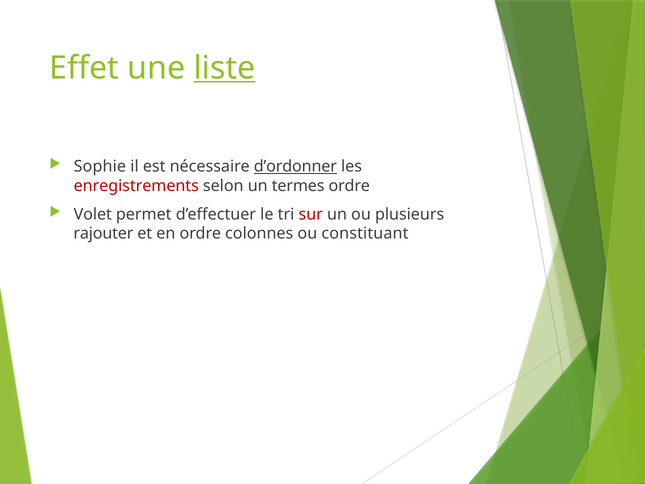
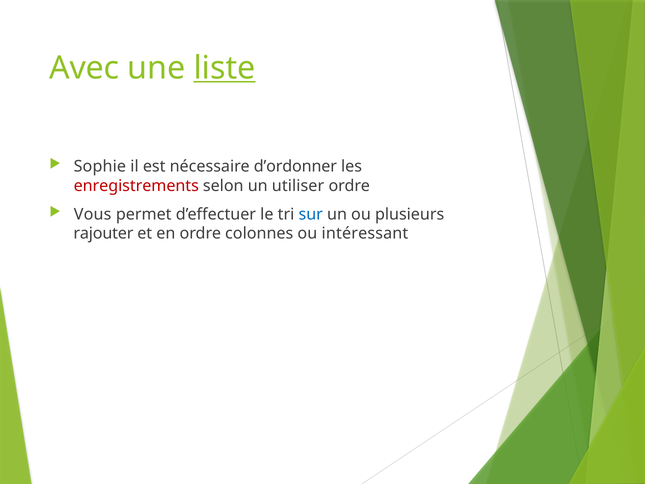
Effet: Effet -> Avec
d’ordonner underline: present -> none
termes: termes -> utiliser
Volet: Volet -> Vous
sur colour: red -> blue
constituant: constituant -> intéressant
